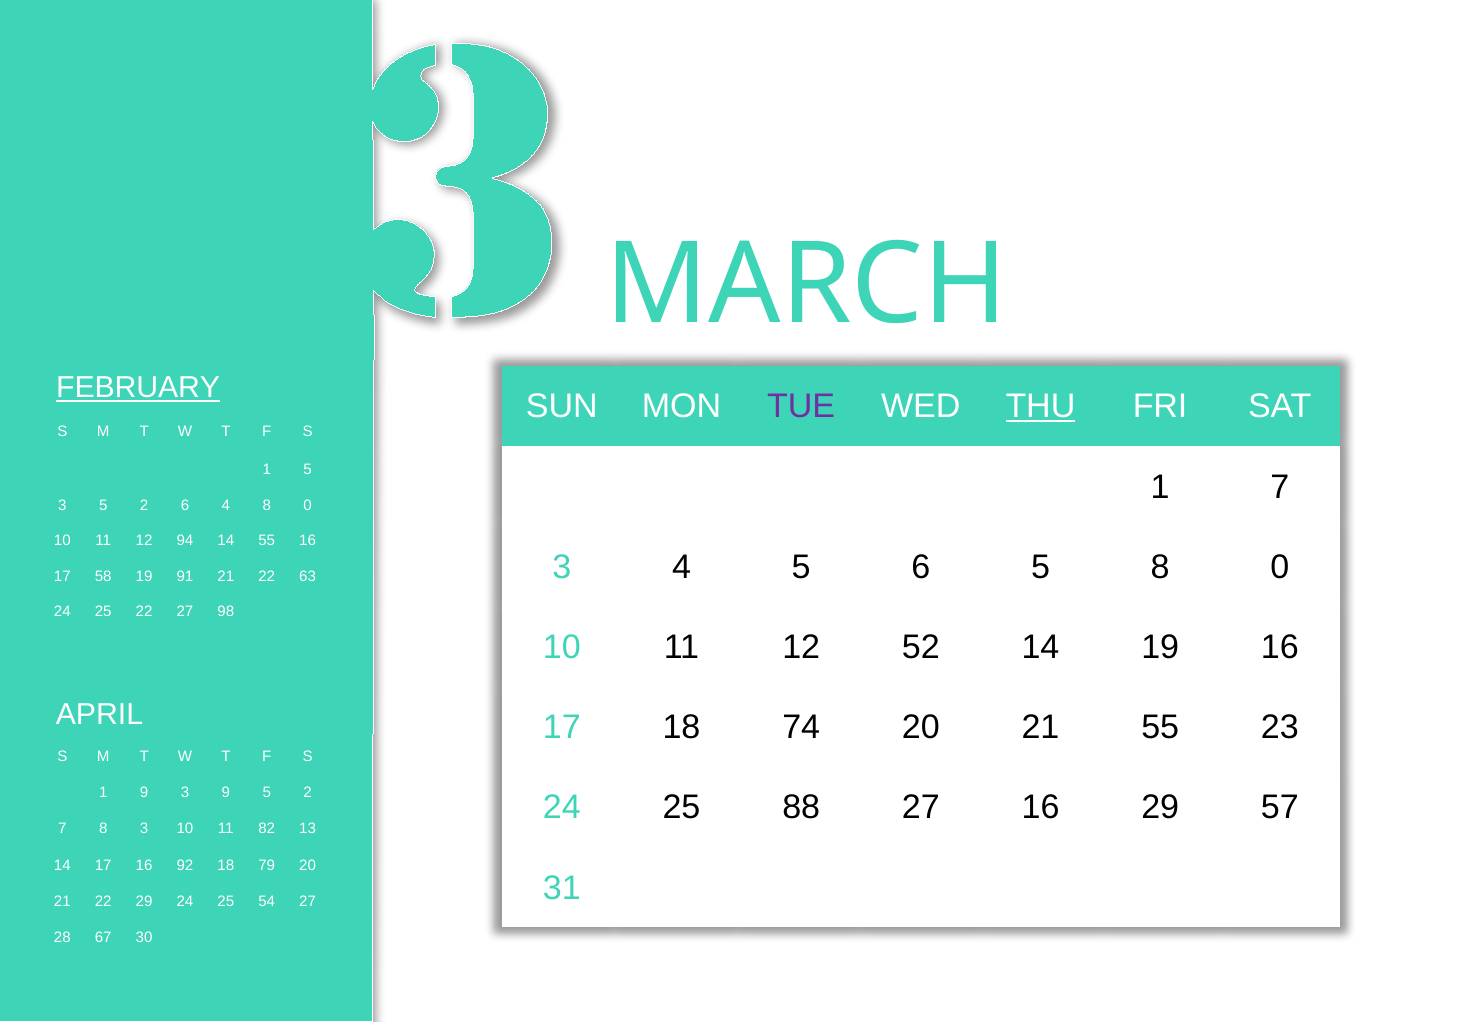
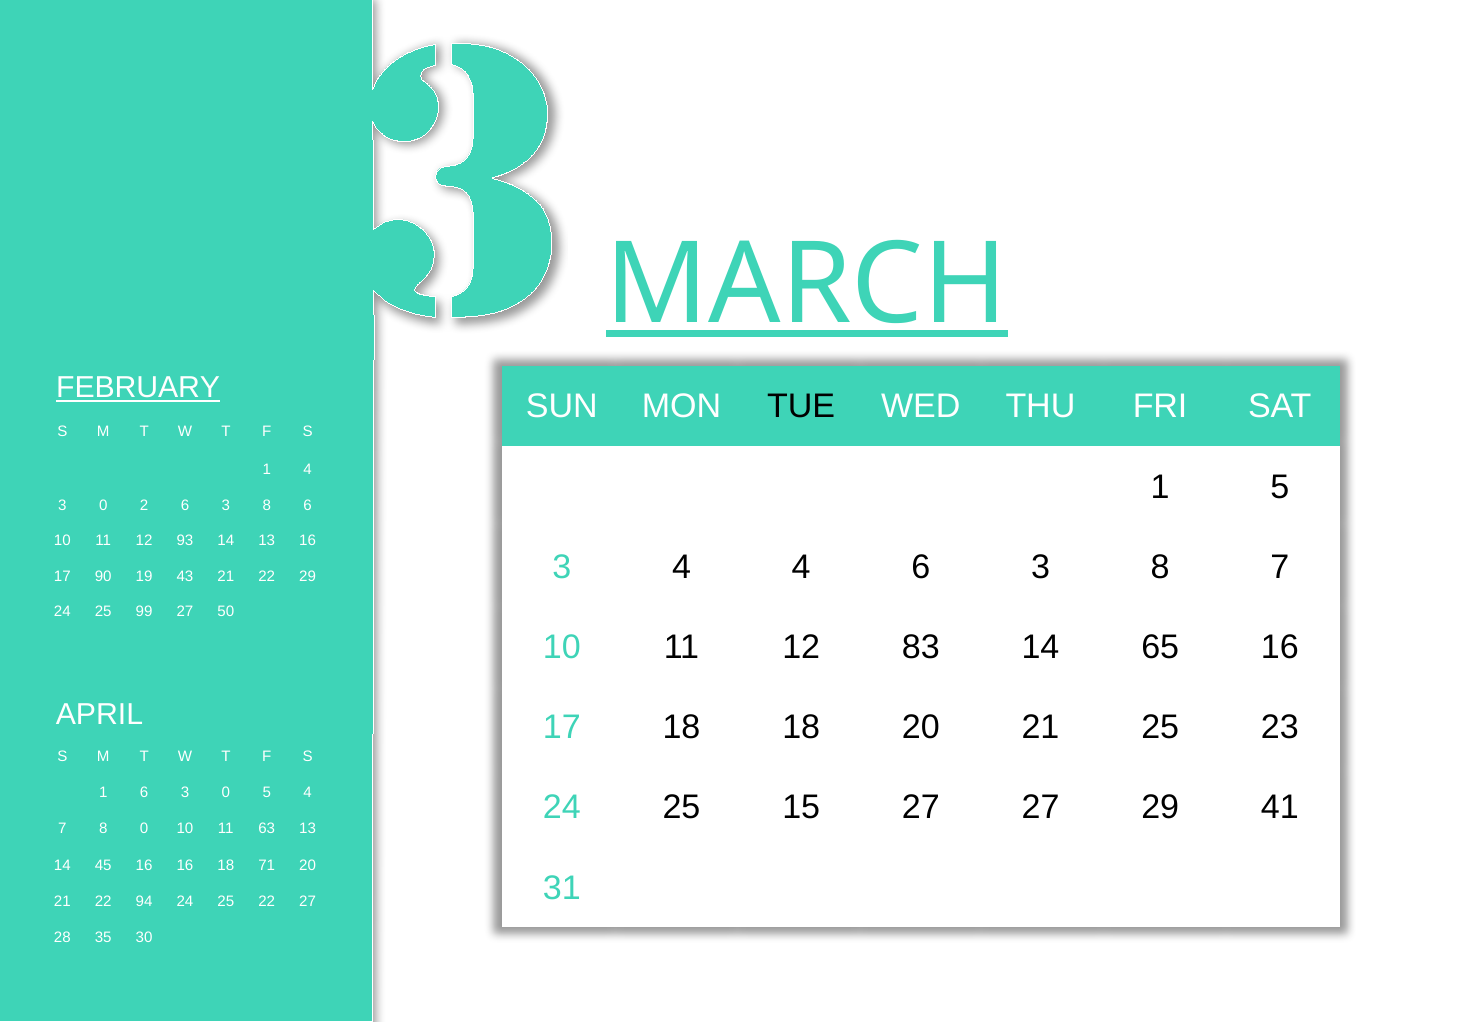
MARCH underline: none -> present
TUE colour: purple -> black
THU underline: present -> none
1 5: 5 -> 4
1 7: 7 -> 5
5 at (103, 505): 5 -> 0
2 6 4: 4 -> 3
0 at (308, 505): 0 -> 6
94: 94 -> 93
14 55: 55 -> 13
4 5: 5 -> 4
5 at (1041, 567): 5 -> 3
0 at (1280, 567): 0 -> 7
58: 58 -> 90
91: 91 -> 43
22 63: 63 -> 29
25 22: 22 -> 99
98: 98 -> 50
52: 52 -> 83
14 19: 19 -> 65
18 74: 74 -> 18
21 55: 55 -> 25
1 9: 9 -> 6
9 at (226, 792): 9 -> 0
2 at (308, 792): 2 -> 4
88: 88 -> 15
27 16: 16 -> 27
57: 57 -> 41
8 3: 3 -> 0
82: 82 -> 63
14 17: 17 -> 45
16 92: 92 -> 16
79: 79 -> 71
22 29: 29 -> 94
25 54: 54 -> 22
67: 67 -> 35
